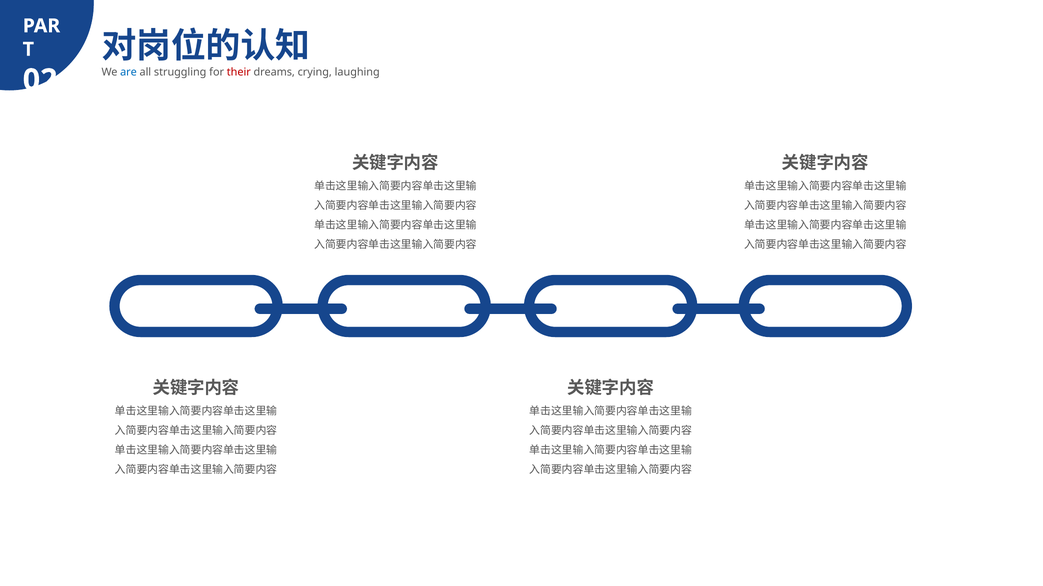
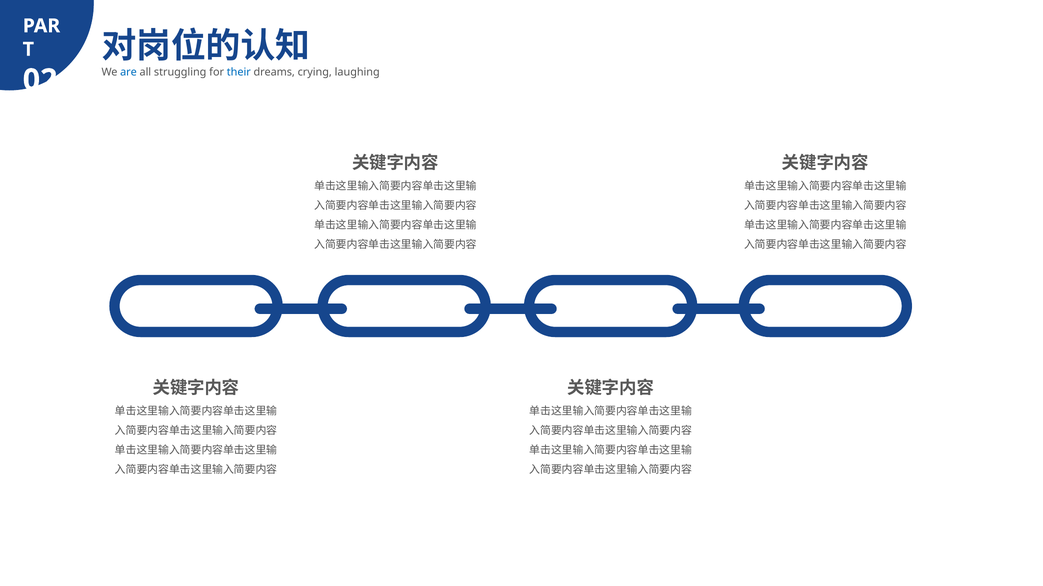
their colour: red -> blue
